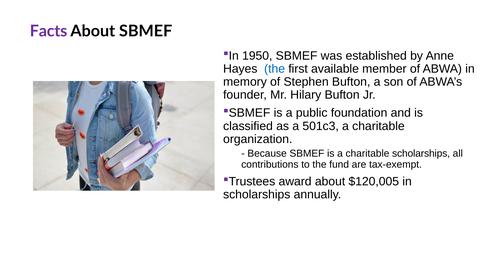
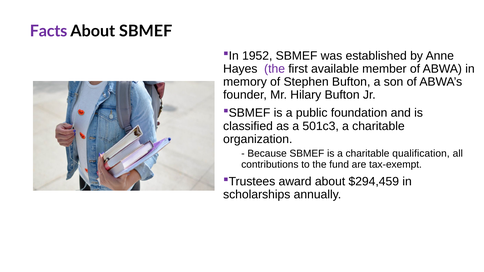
1950: 1950 -> 1952
the at (275, 69) colour: blue -> purple
charitable scholarships: scholarships -> qualification
$120,005: $120,005 -> $294,459
